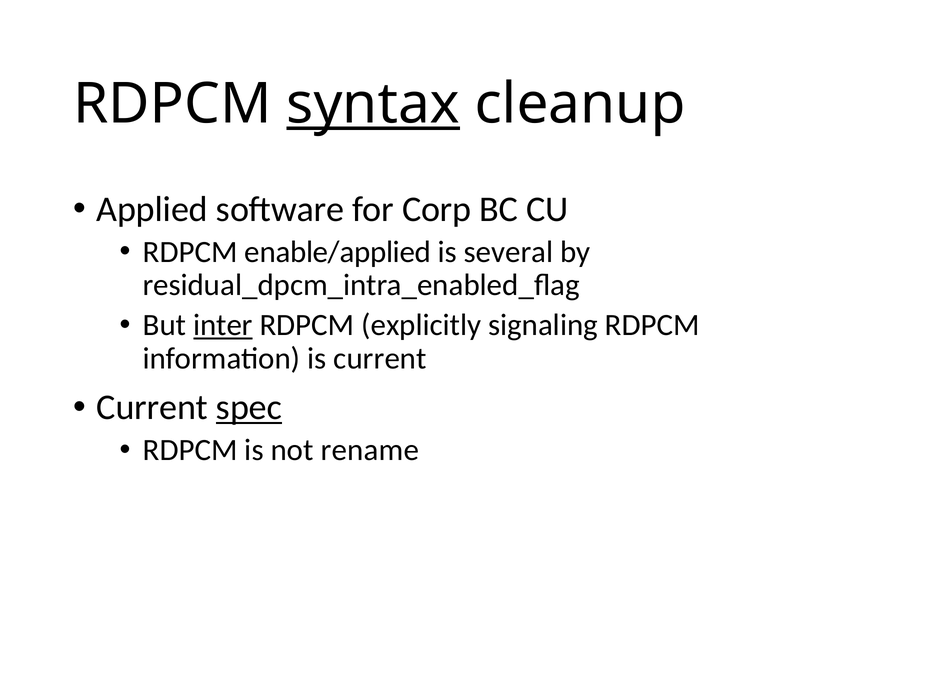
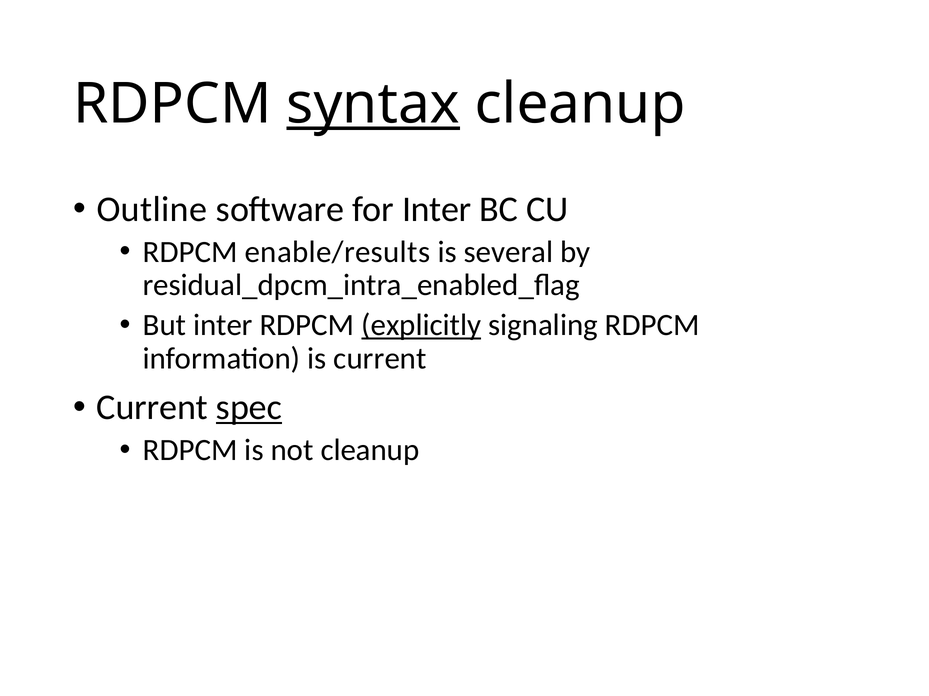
Applied: Applied -> Outline
for Corp: Corp -> Inter
enable/applied: enable/applied -> enable/results
inter at (223, 325) underline: present -> none
explicitly underline: none -> present
not rename: rename -> cleanup
